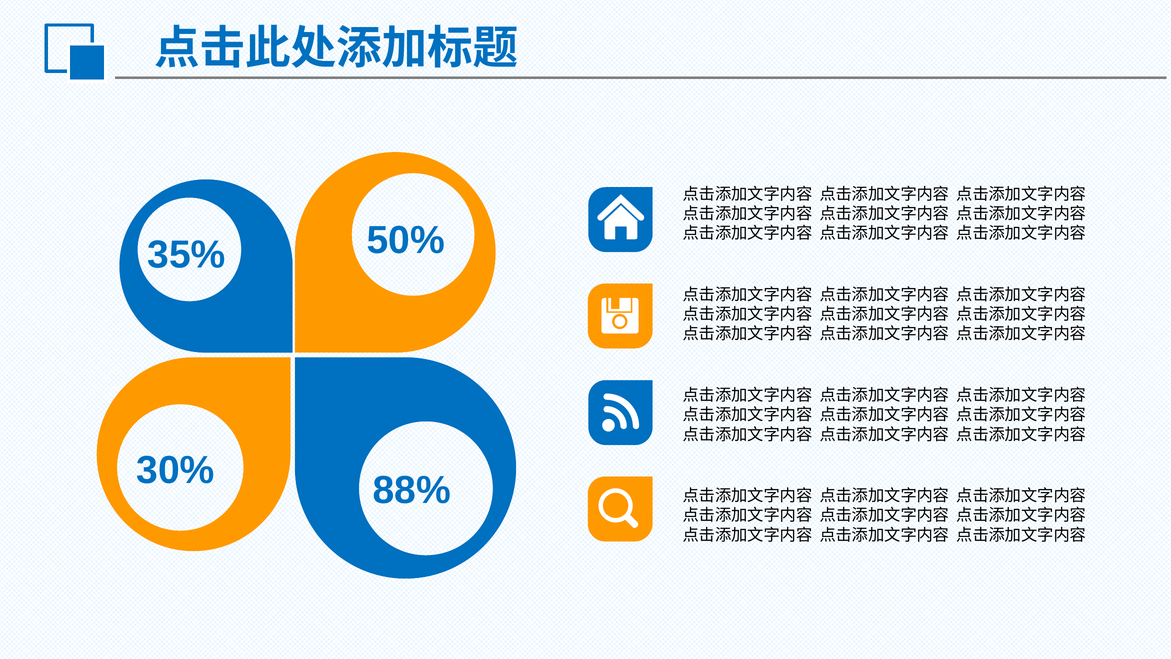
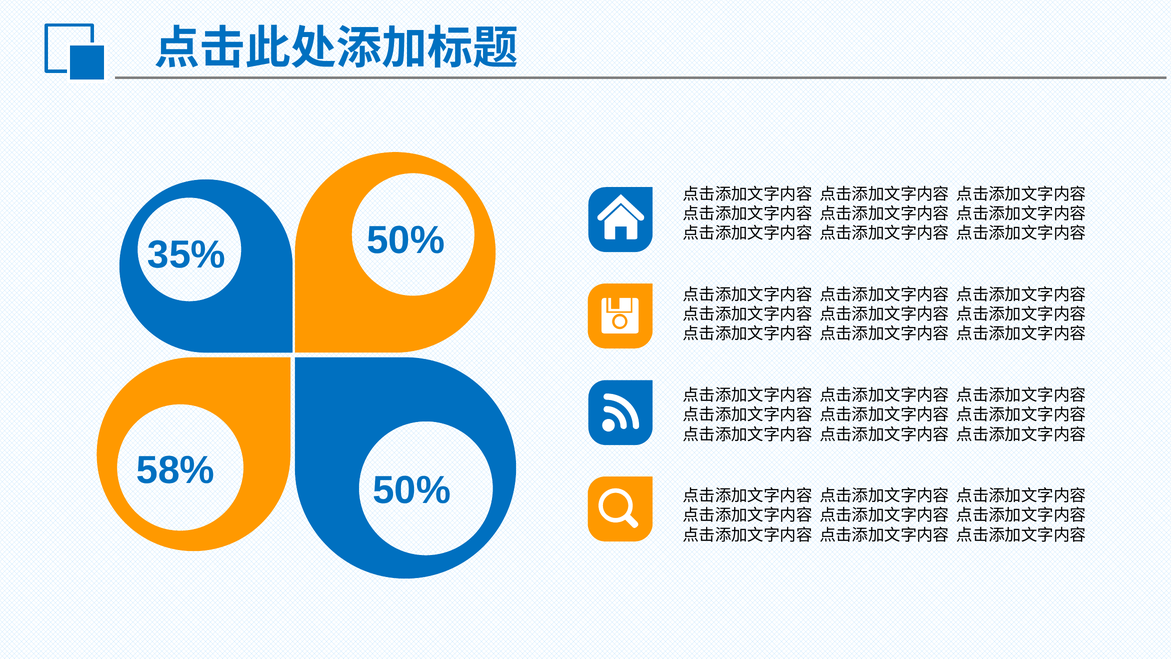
30%: 30% -> 58%
88% at (412, 490): 88% -> 50%
